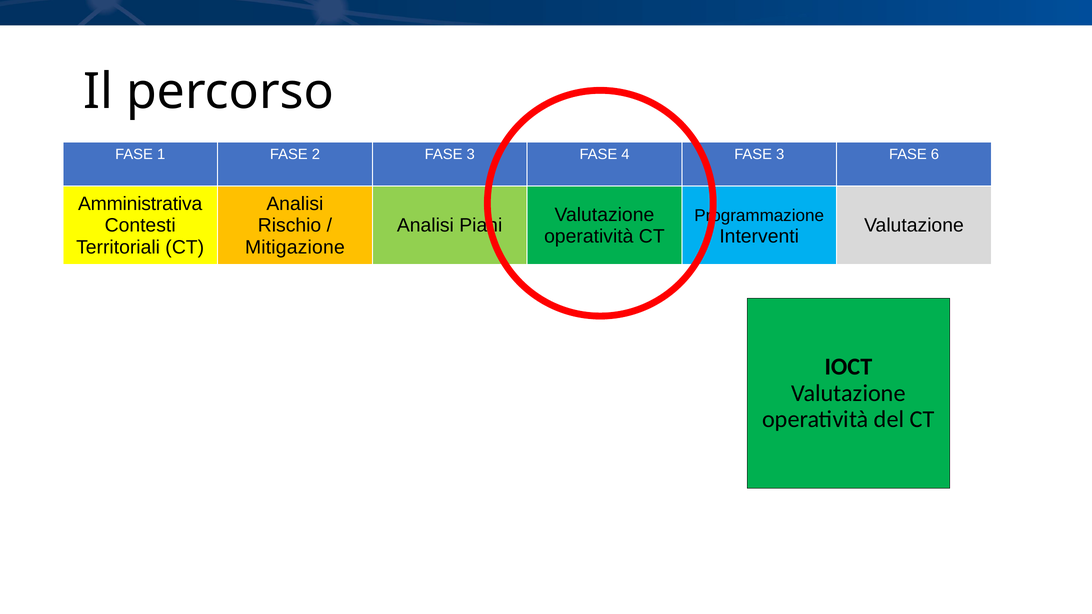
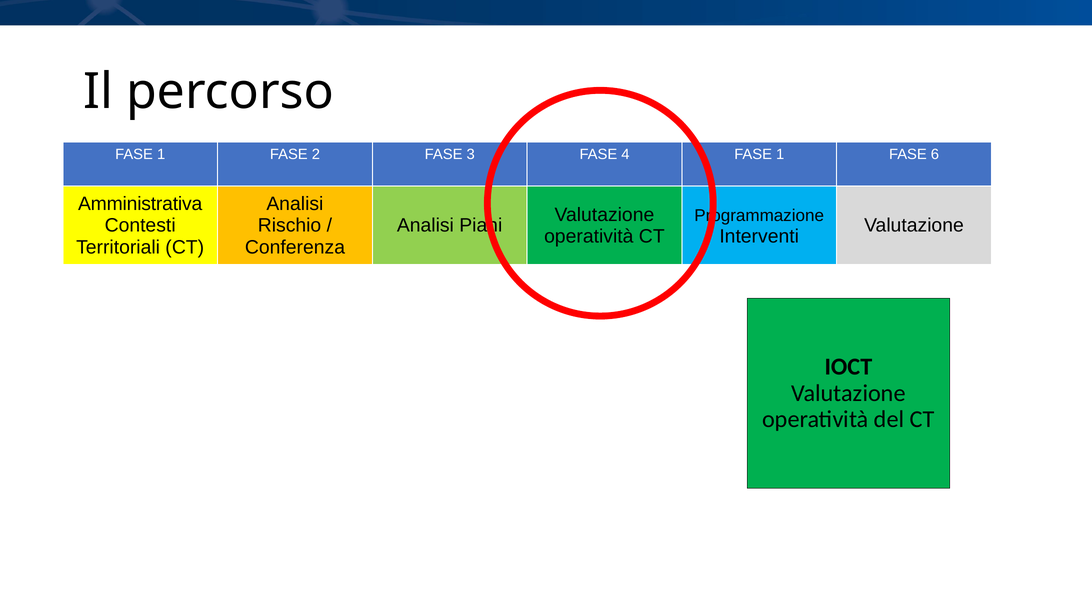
4 FASE 3: 3 -> 1
Mitigazione: Mitigazione -> Conferenza
